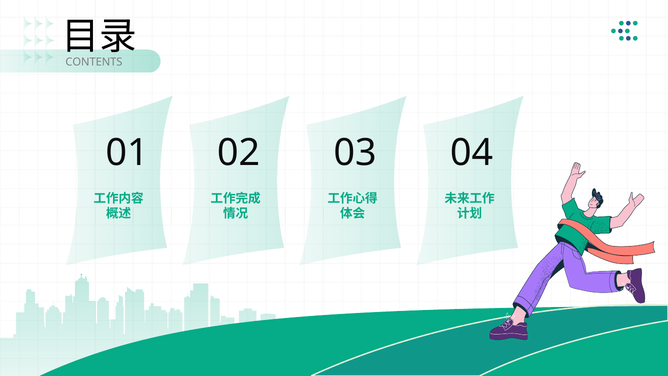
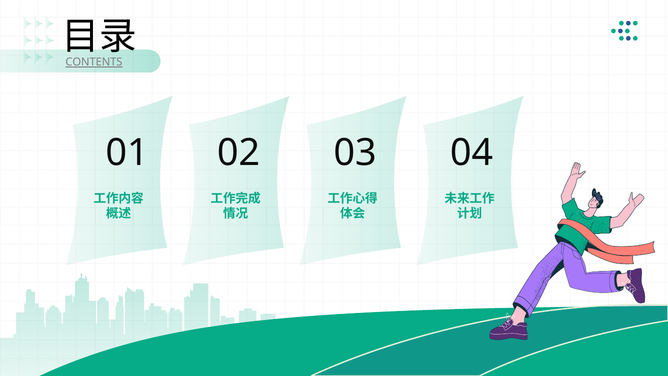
CONTENTS underline: none -> present
